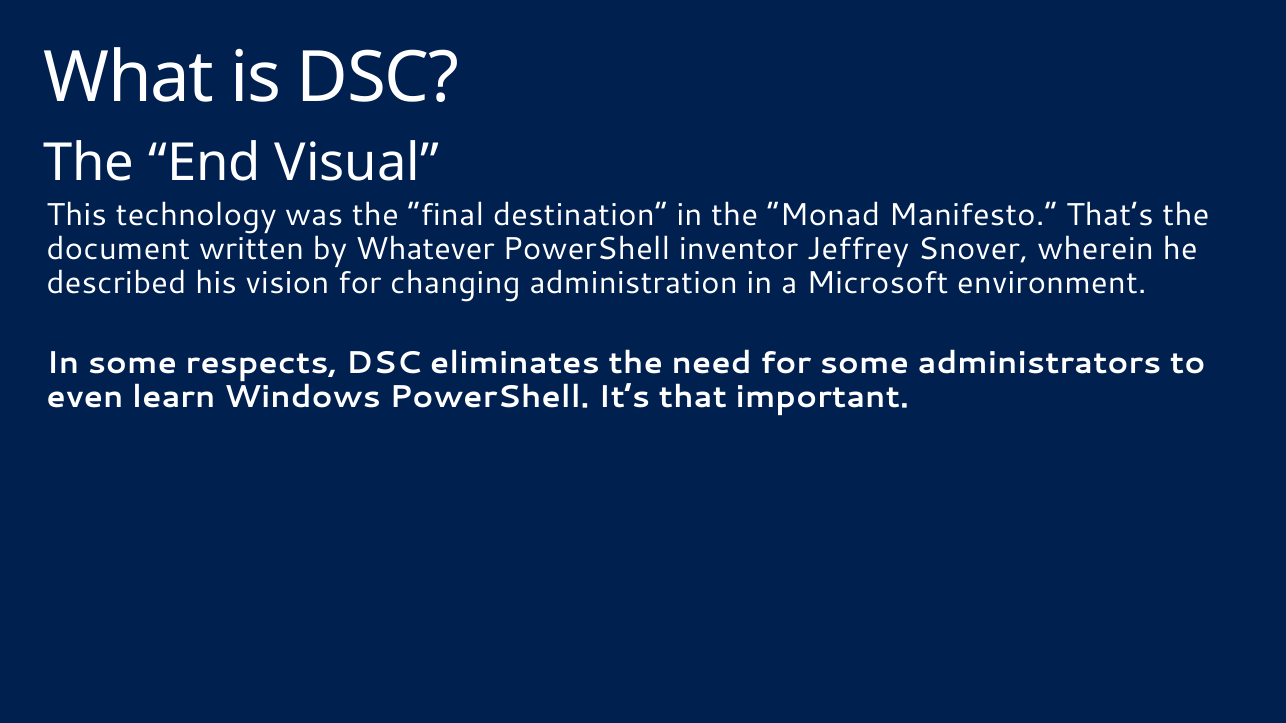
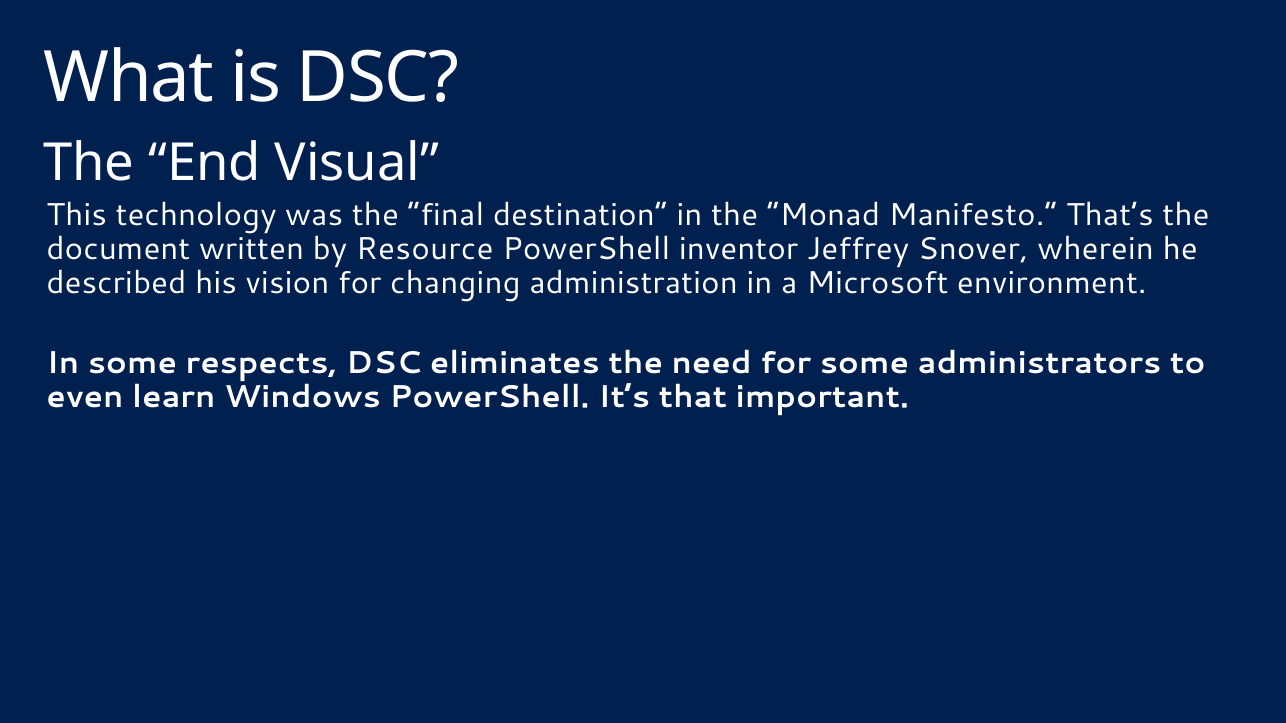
Whatever: Whatever -> Resource
